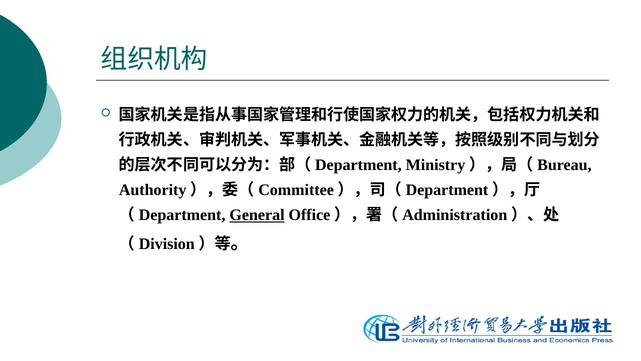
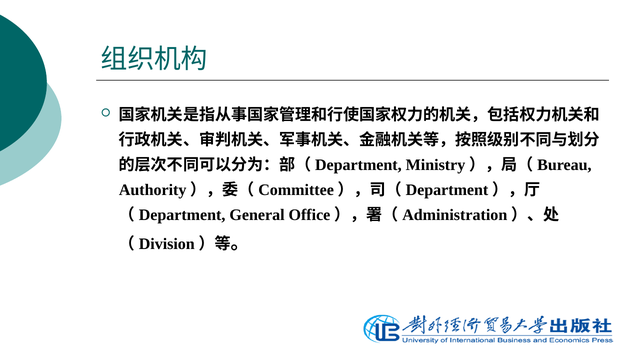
General underline: present -> none
